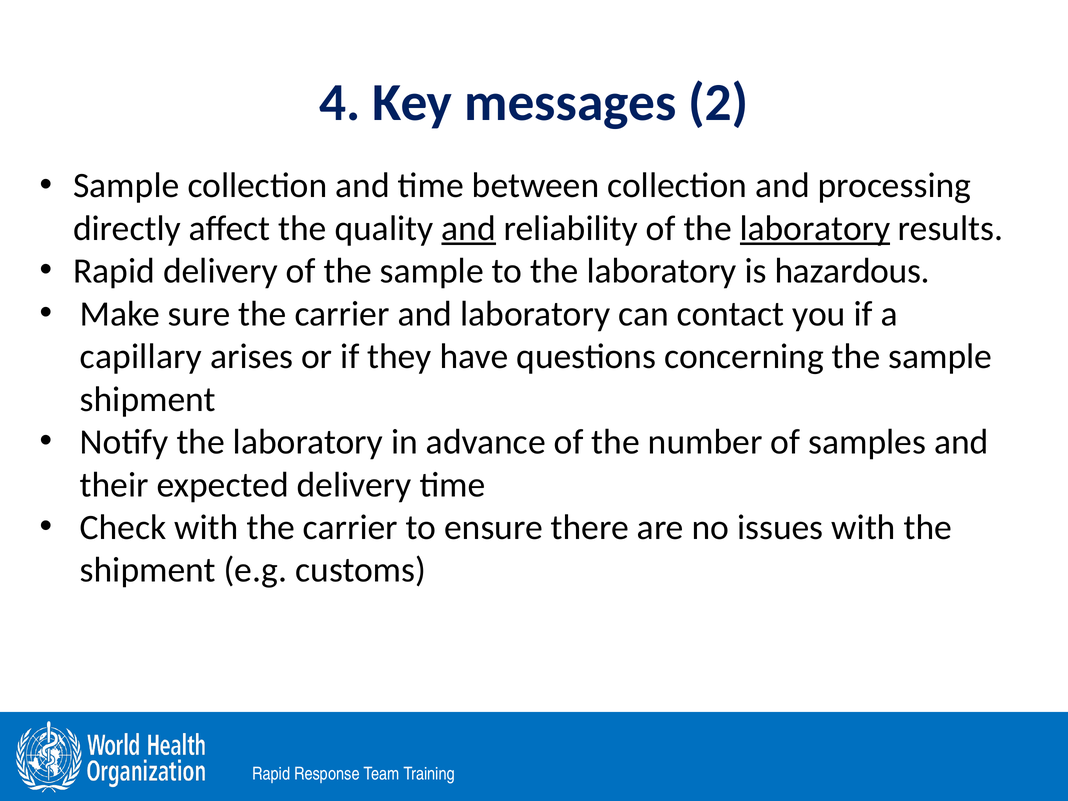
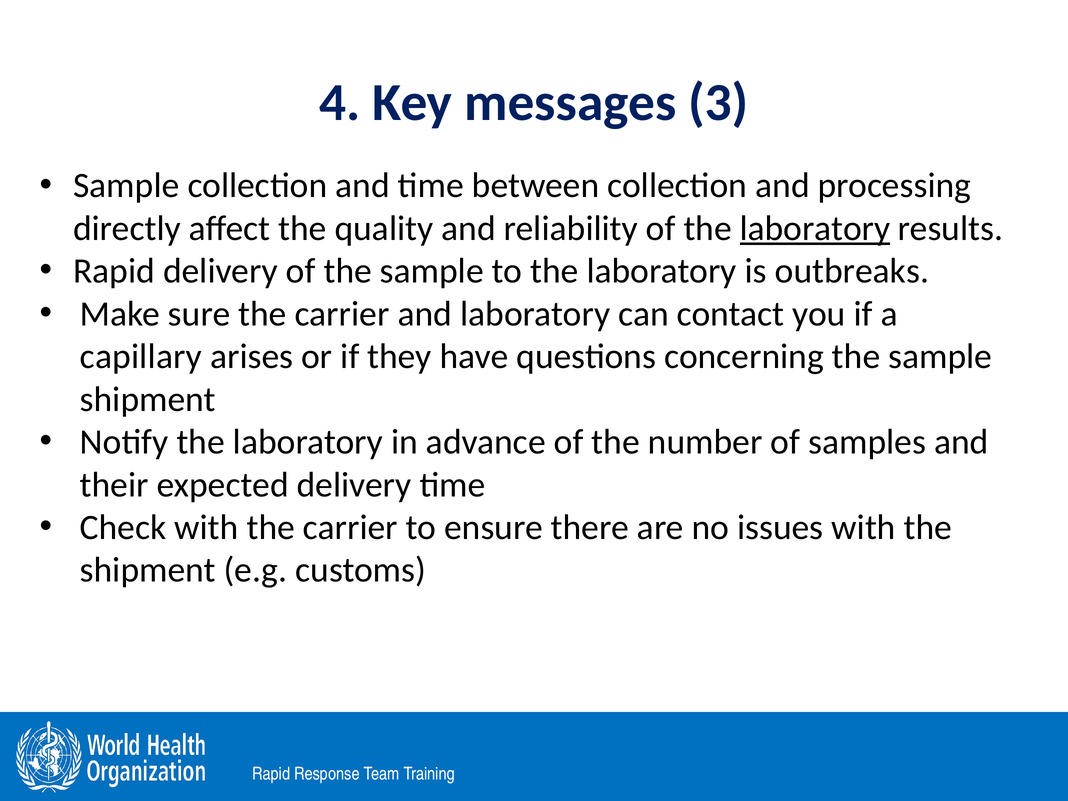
2: 2 -> 3
and at (469, 228) underline: present -> none
hazardous: hazardous -> outbreaks
